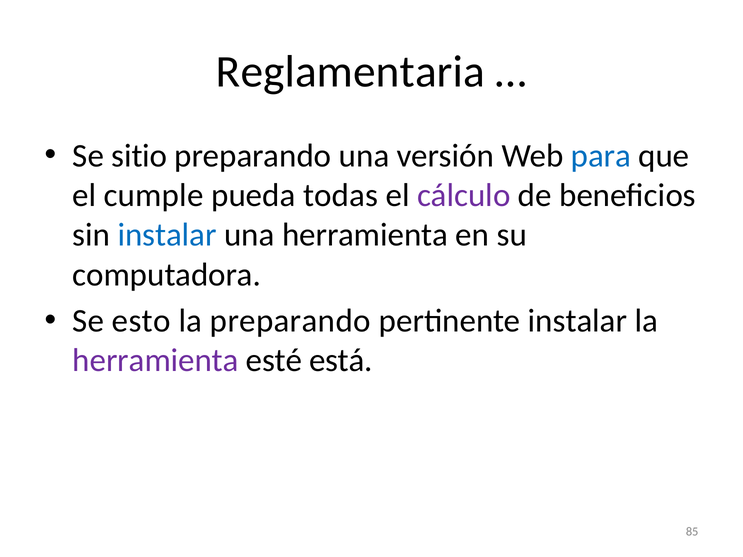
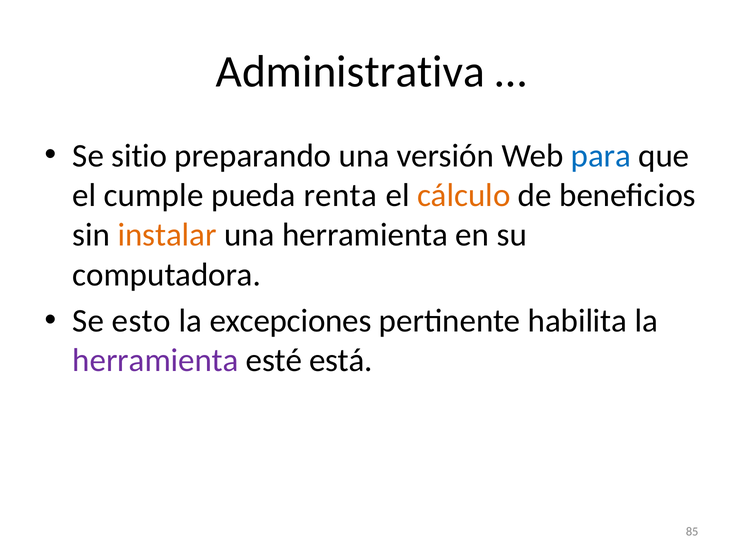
Reglamentaria: Reglamentaria -> Administrativa
todas: todas -> renta
cálculo colour: purple -> orange
instalar at (167, 235) colour: blue -> orange
la preparando: preparando -> excepciones
pertinente instalar: instalar -> habilita
